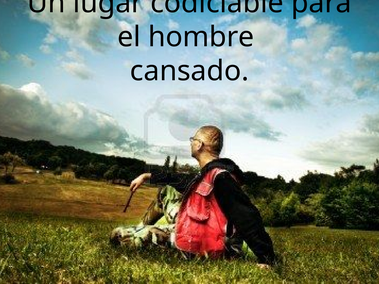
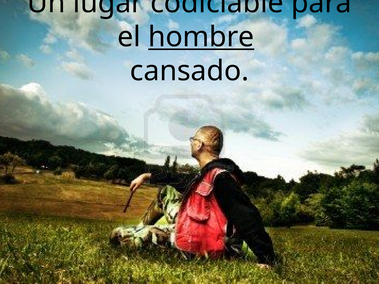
hombre underline: none -> present
